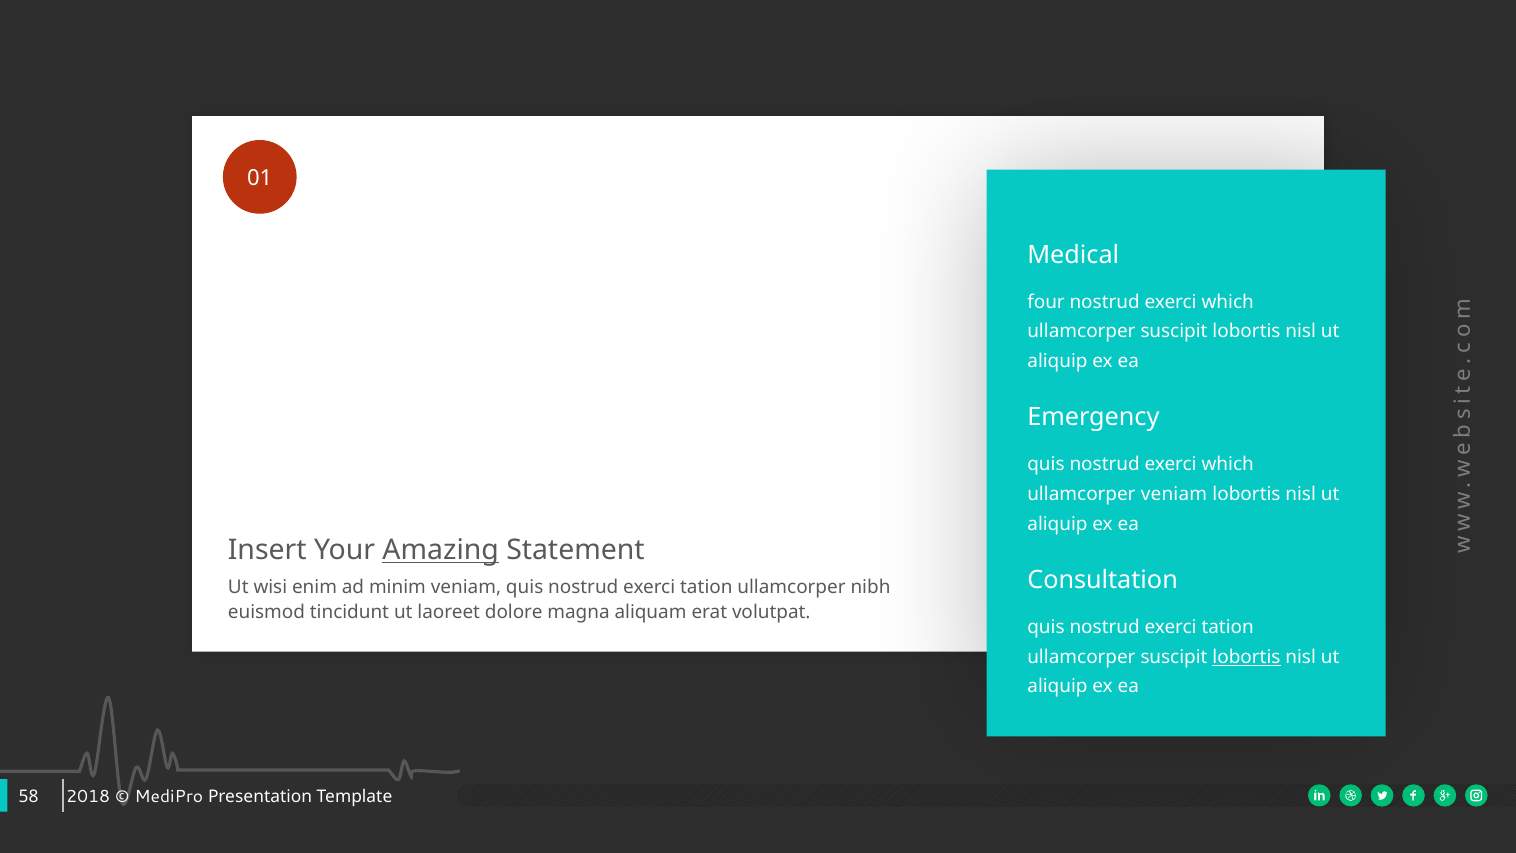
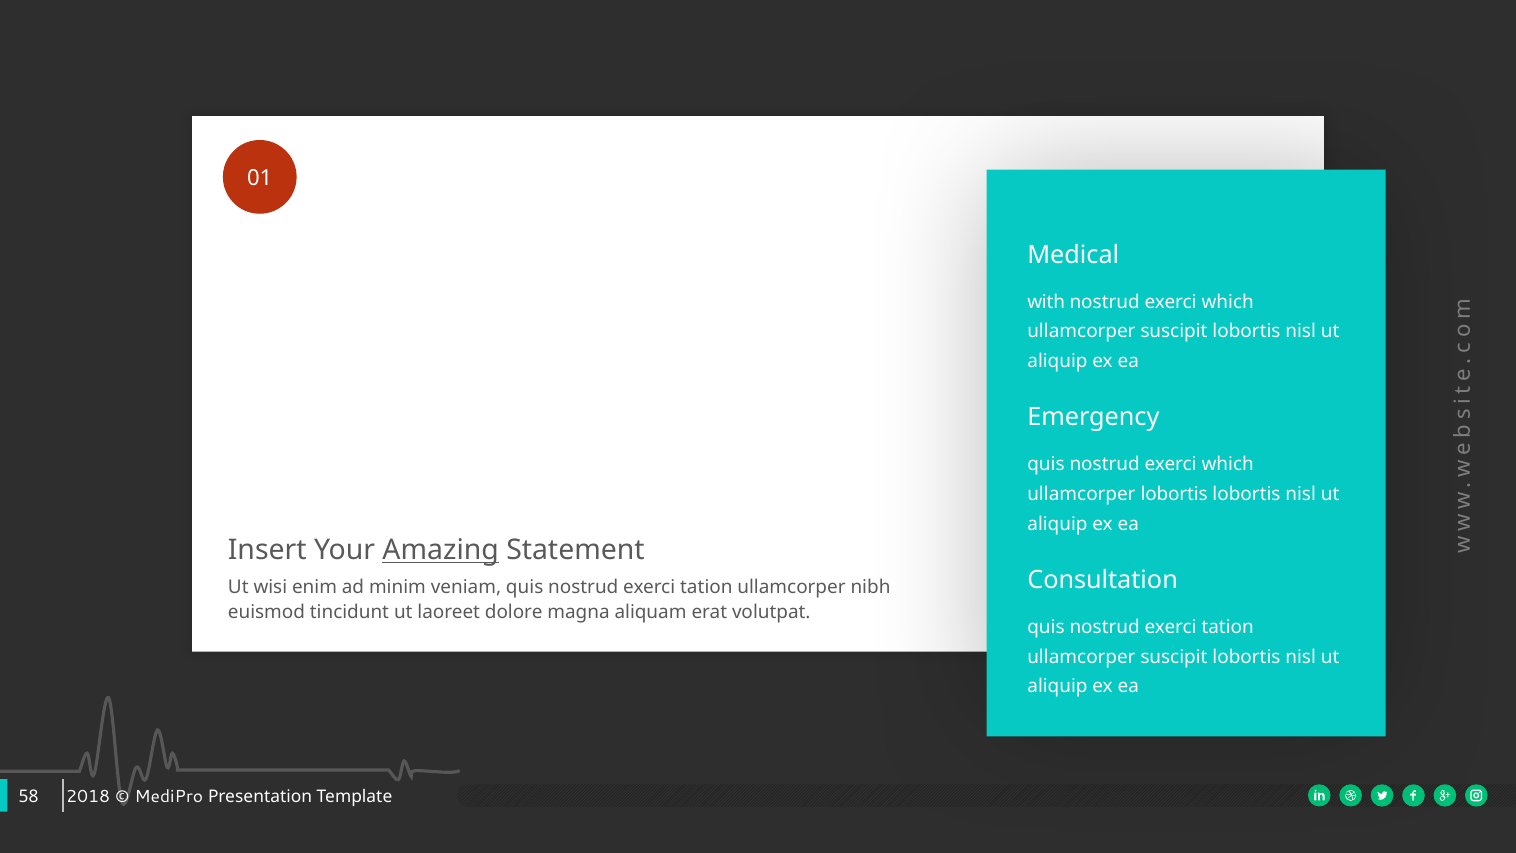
four: four -> with
ullamcorper veniam: veniam -> lobortis
lobortis at (1246, 657) underline: present -> none
